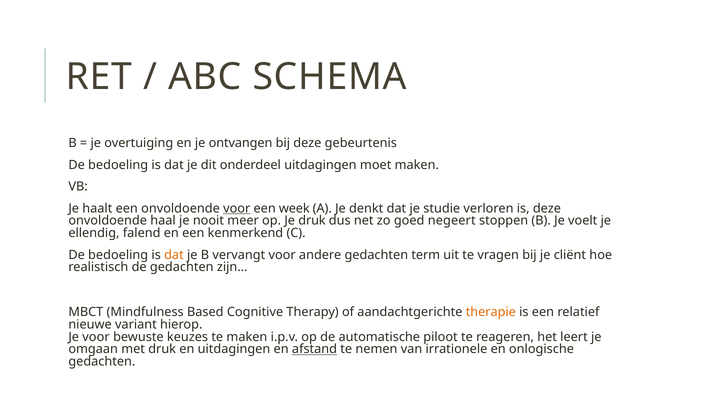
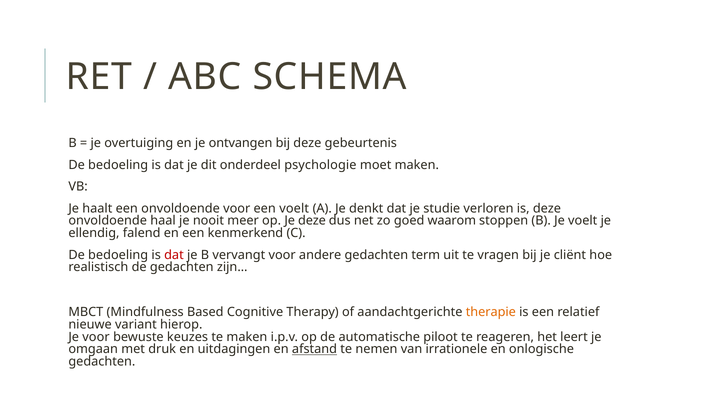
onderdeel uitdagingen: uitdagingen -> psychologie
voor at (237, 208) underline: present -> none
een week: week -> voelt
Je druk: druk -> deze
negeert: negeert -> waarom
dat at (174, 255) colour: orange -> red
